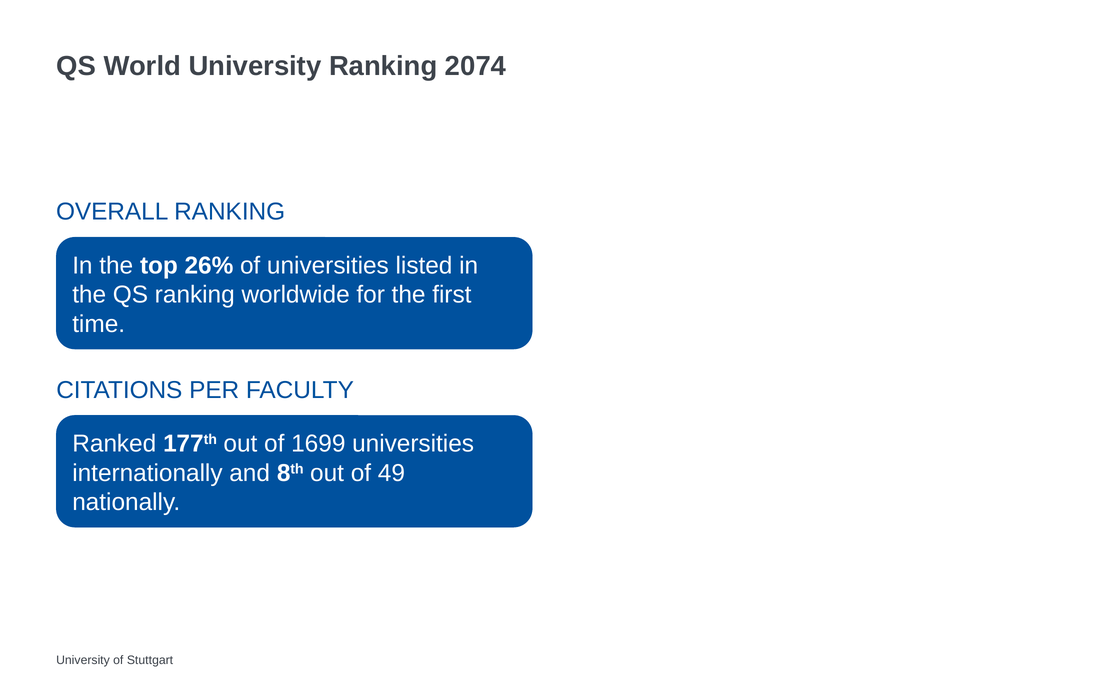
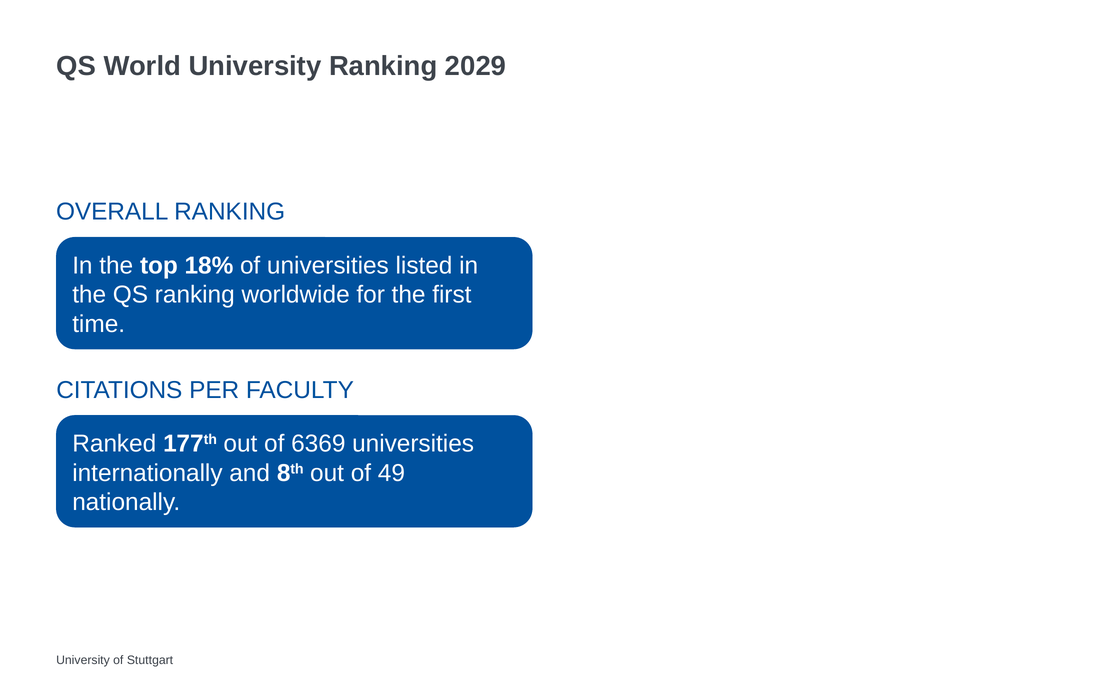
2074: 2074 -> 2029
26%: 26% -> 18%
1699: 1699 -> 6369
